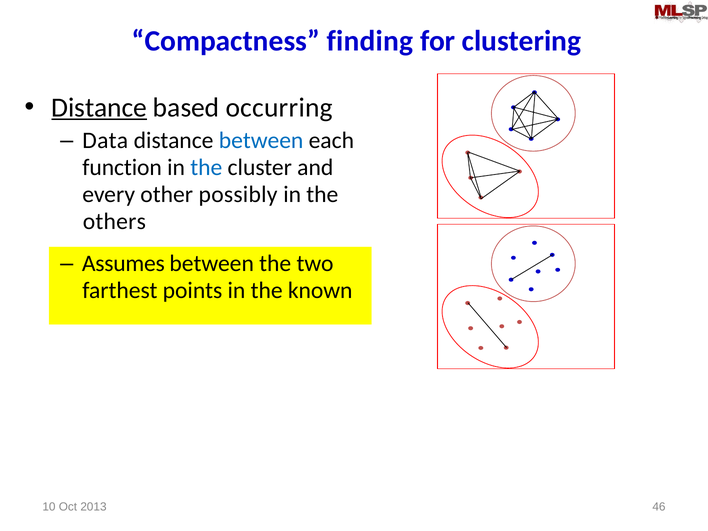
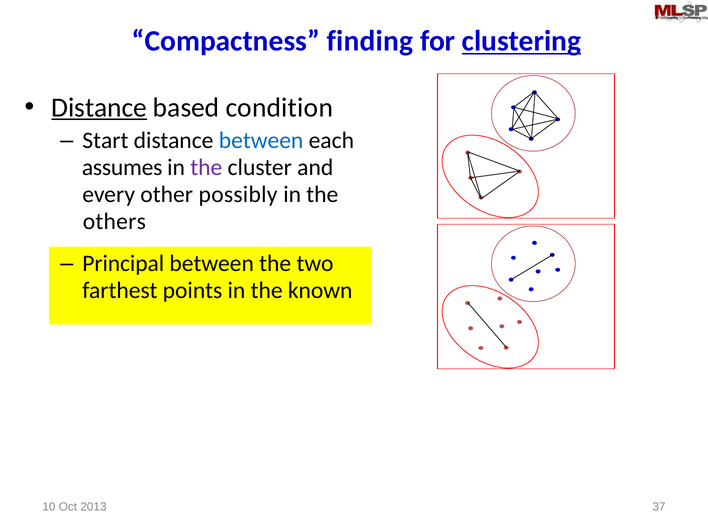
clustering underline: none -> present
occurring: occurring -> condition
Data: Data -> Start
function: function -> assumes
the at (206, 167) colour: blue -> purple
Assumes: Assumes -> Principal
46: 46 -> 37
